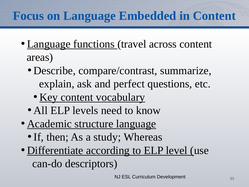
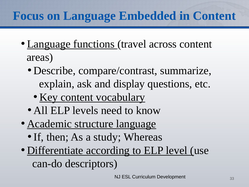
perfect: perfect -> display
